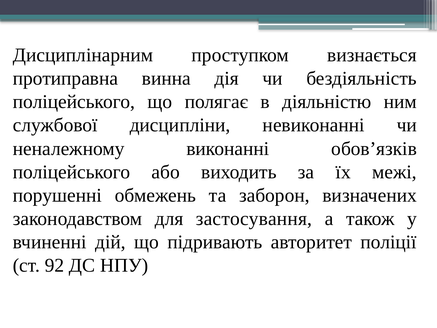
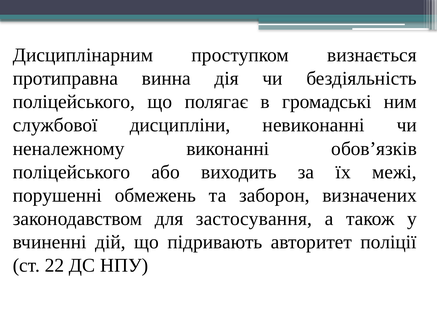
діяльністю: діяльністю -> громадські
92: 92 -> 22
